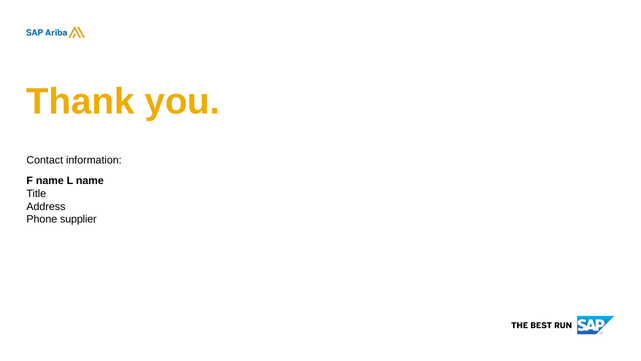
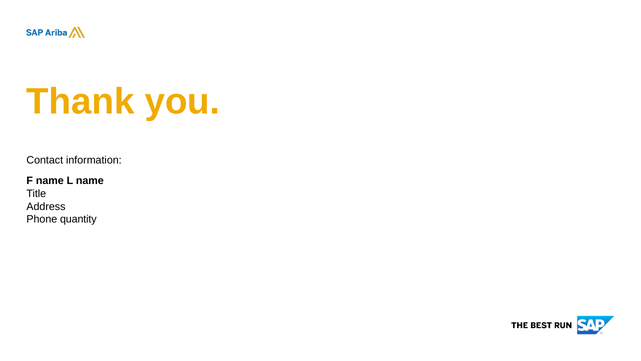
supplier: supplier -> quantity
